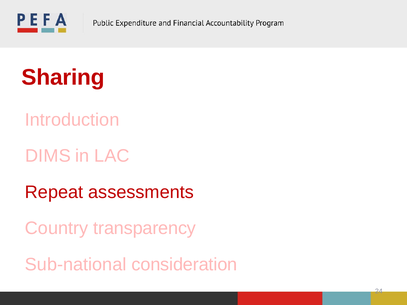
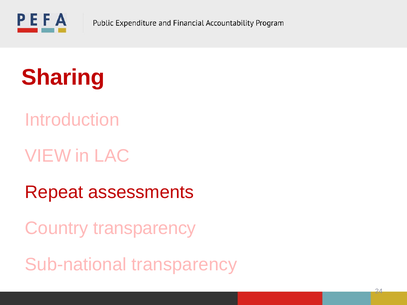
DIMS: DIMS -> VIEW
Sub-national consideration: consideration -> transparency
